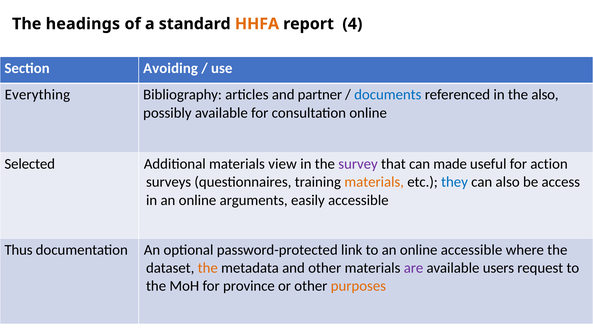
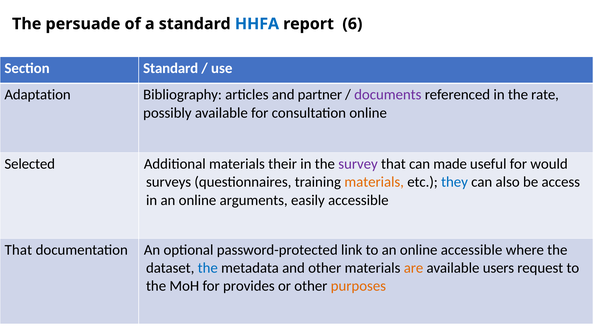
headings: headings -> persuade
HHFA colour: orange -> blue
4: 4 -> 6
Section Avoiding: Avoiding -> Standard
Everything: Everything -> Adaptation
documents colour: blue -> purple
the also: also -> rate
view: view -> their
action: action -> would
Thus at (18, 250): Thus -> That
the at (208, 268) colour: orange -> blue
are colour: purple -> orange
province: province -> provides
